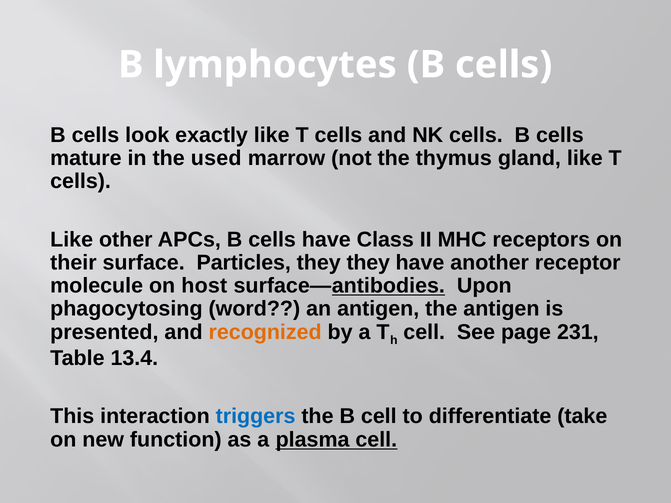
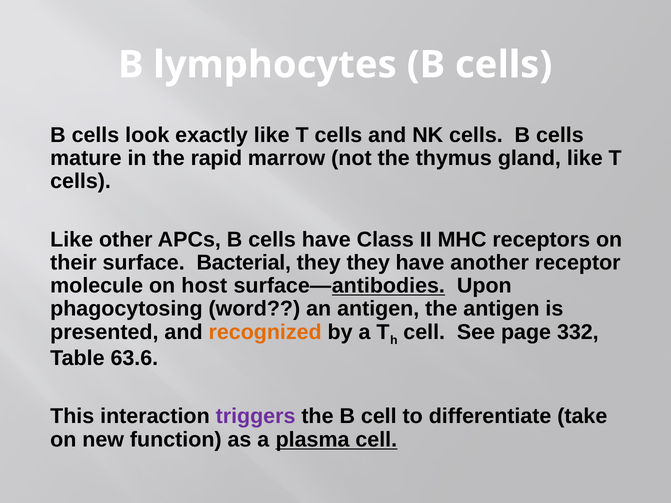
used: used -> rapid
Particles: Particles -> Bacterial
231: 231 -> 332
13.4: 13.4 -> 63.6
triggers colour: blue -> purple
